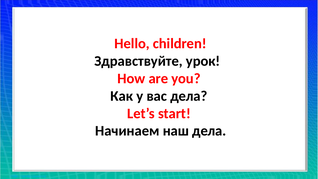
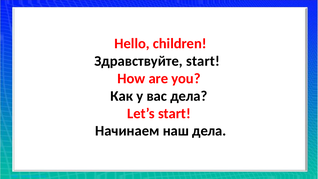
Здравствуйте урок: урок -> start
